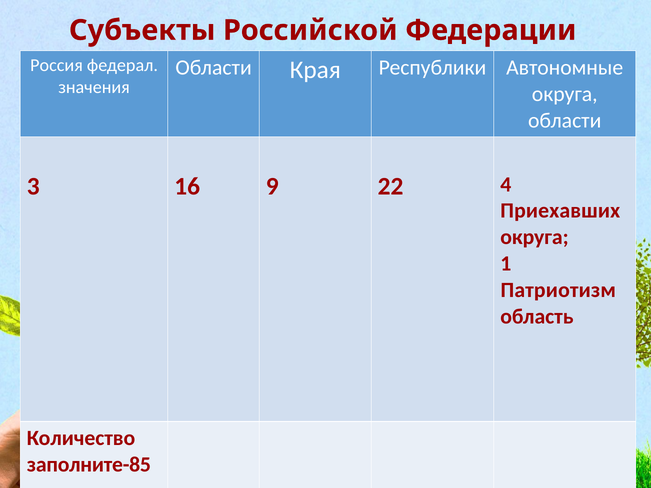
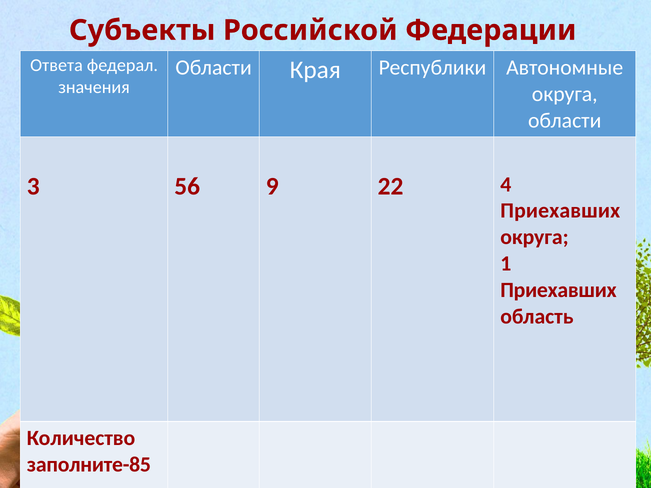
Россия: Россия -> Ответа
16: 16 -> 56
Патриотизм at (558, 290): Патриотизм -> Приехавших
